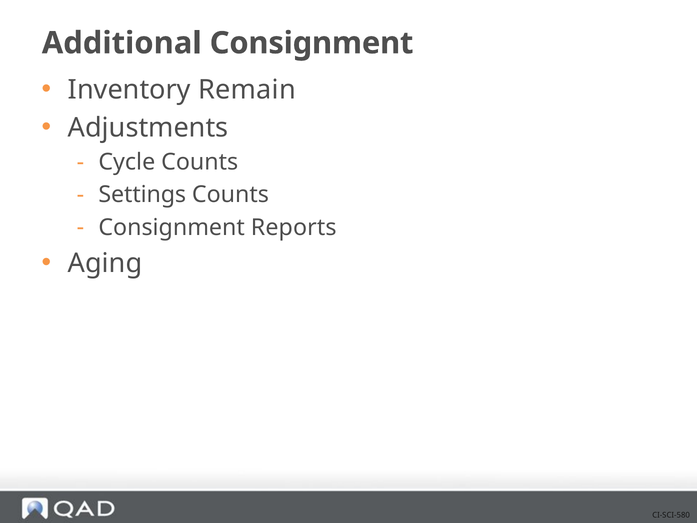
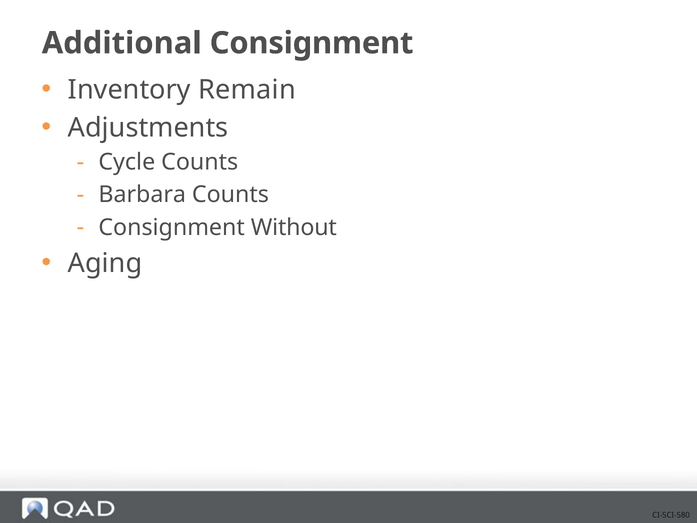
Settings: Settings -> Barbara
Reports: Reports -> Without
